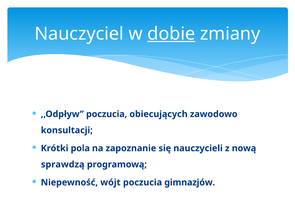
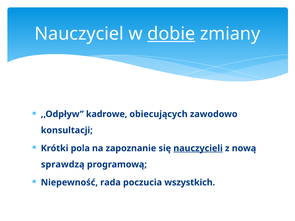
,,Odpływ poczucia: poczucia -> kadrowe
nauczycieli underline: none -> present
wójt: wójt -> rada
gimnazjów: gimnazjów -> wszystkich
